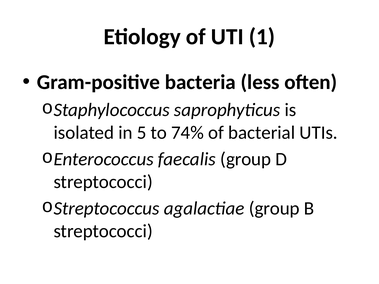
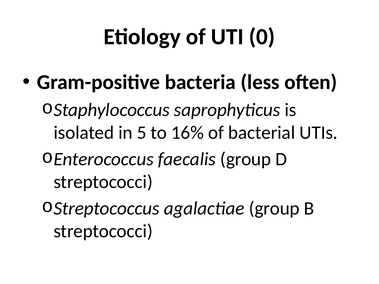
1: 1 -> 0
74%: 74% -> 16%
